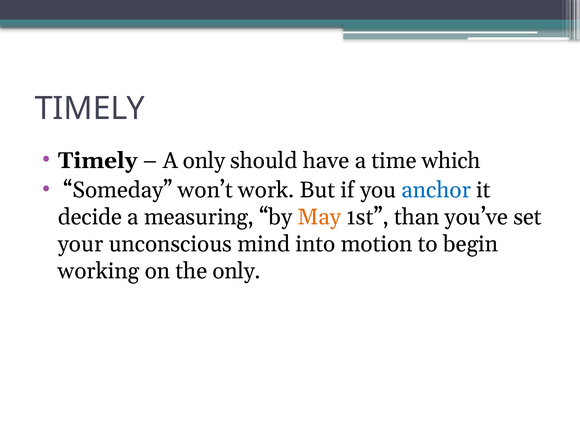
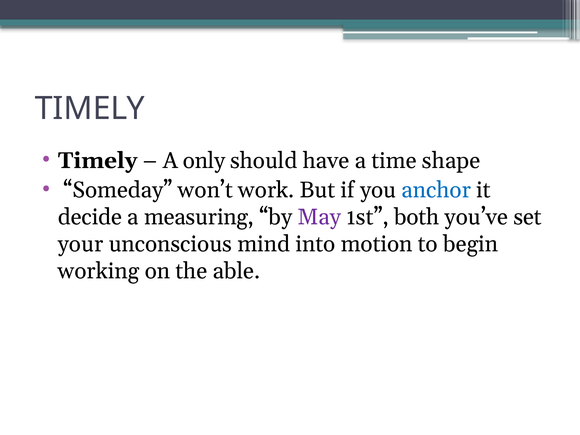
which: which -> shape
May colour: orange -> purple
than: than -> both
the only: only -> able
